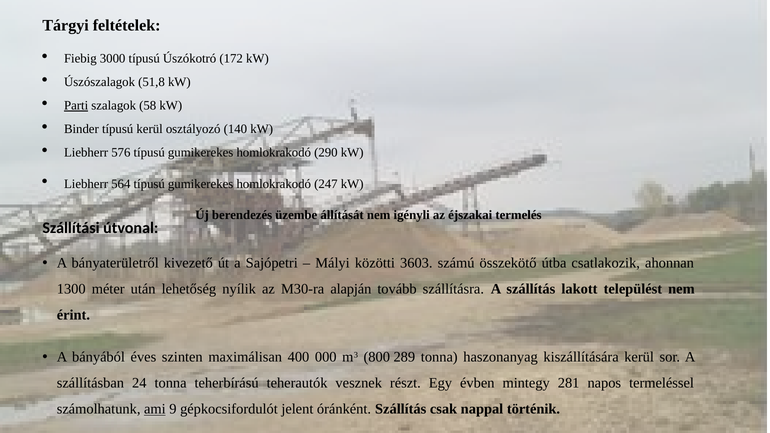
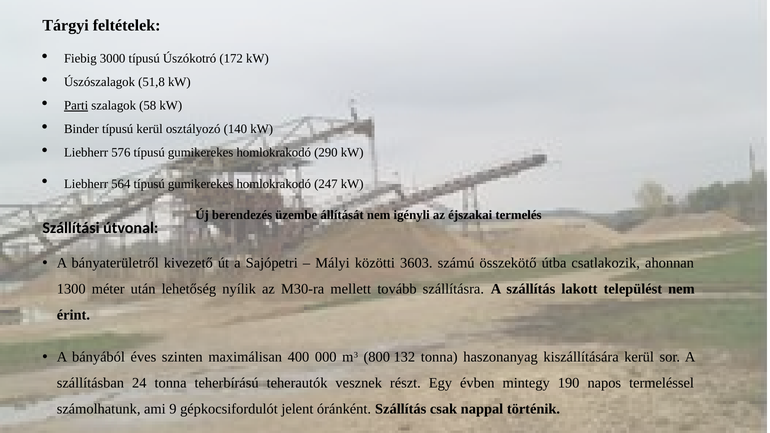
alapján: alapján -> mellett
289: 289 -> 132
281: 281 -> 190
ami underline: present -> none
